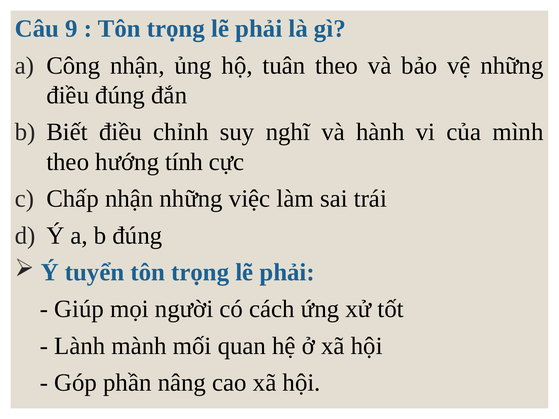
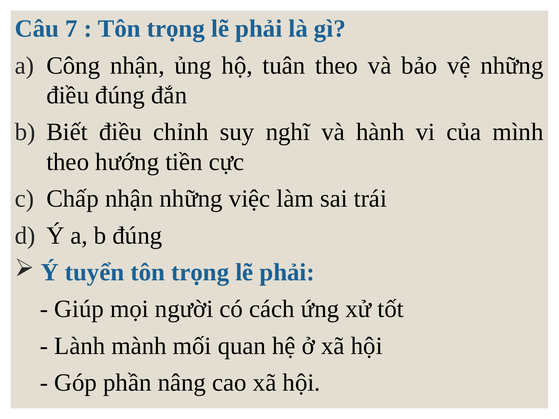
9: 9 -> 7
tính: tính -> tiền
